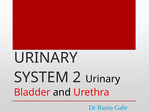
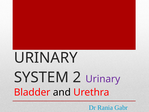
Urinary at (103, 79) colour: black -> purple
